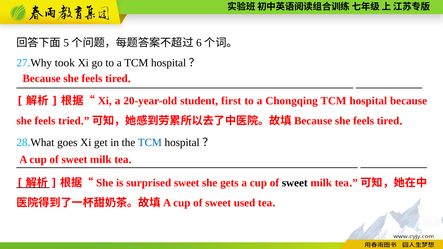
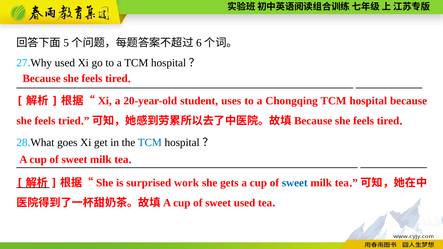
took at (65, 63): took -> used
first: first -> uses
surprised sweet: sweet -> work
sweet at (295, 183) colour: black -> blue
